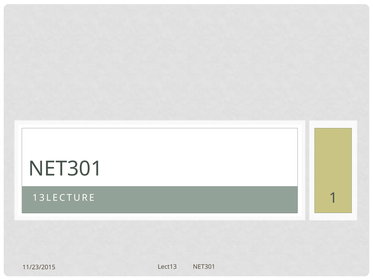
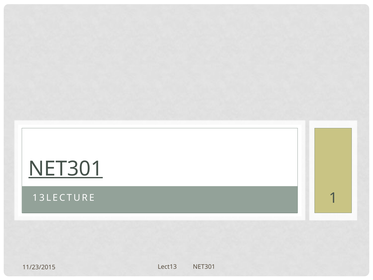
NET301 at (66, 169) underline: none -> present
